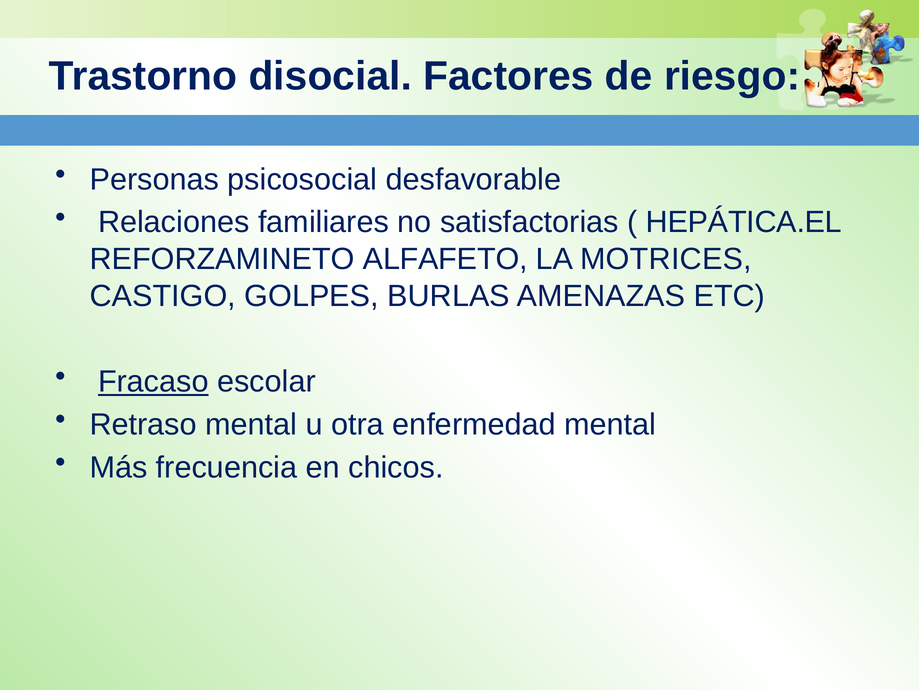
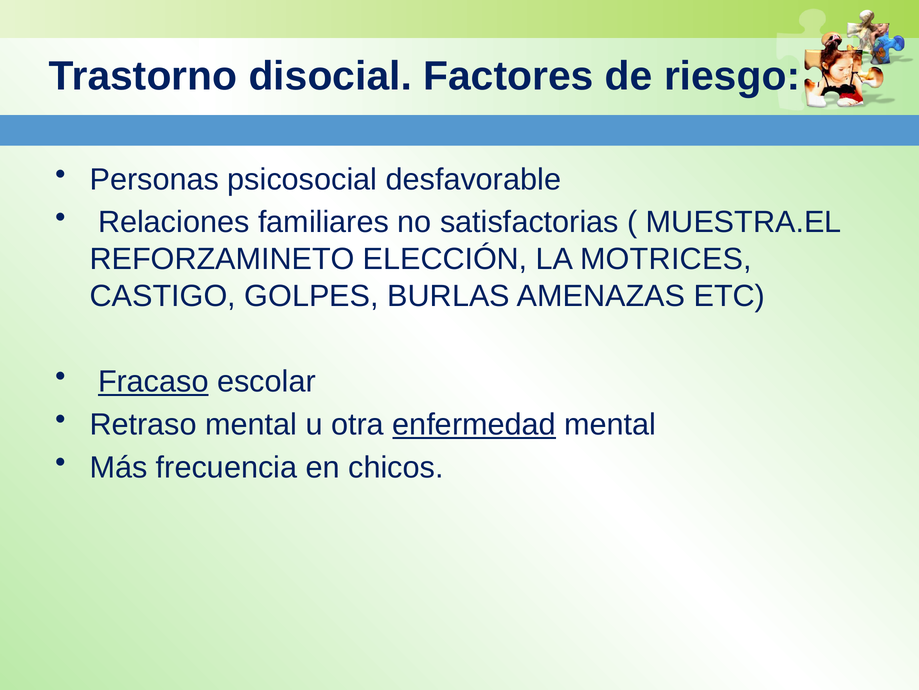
HEPÁTICA.EL: HEPÁTICA.EL -> MUESTRA.EL
ALFAFETO: ALFAFETO -> ELECCIÓN
enfermedad underline: none -> present
